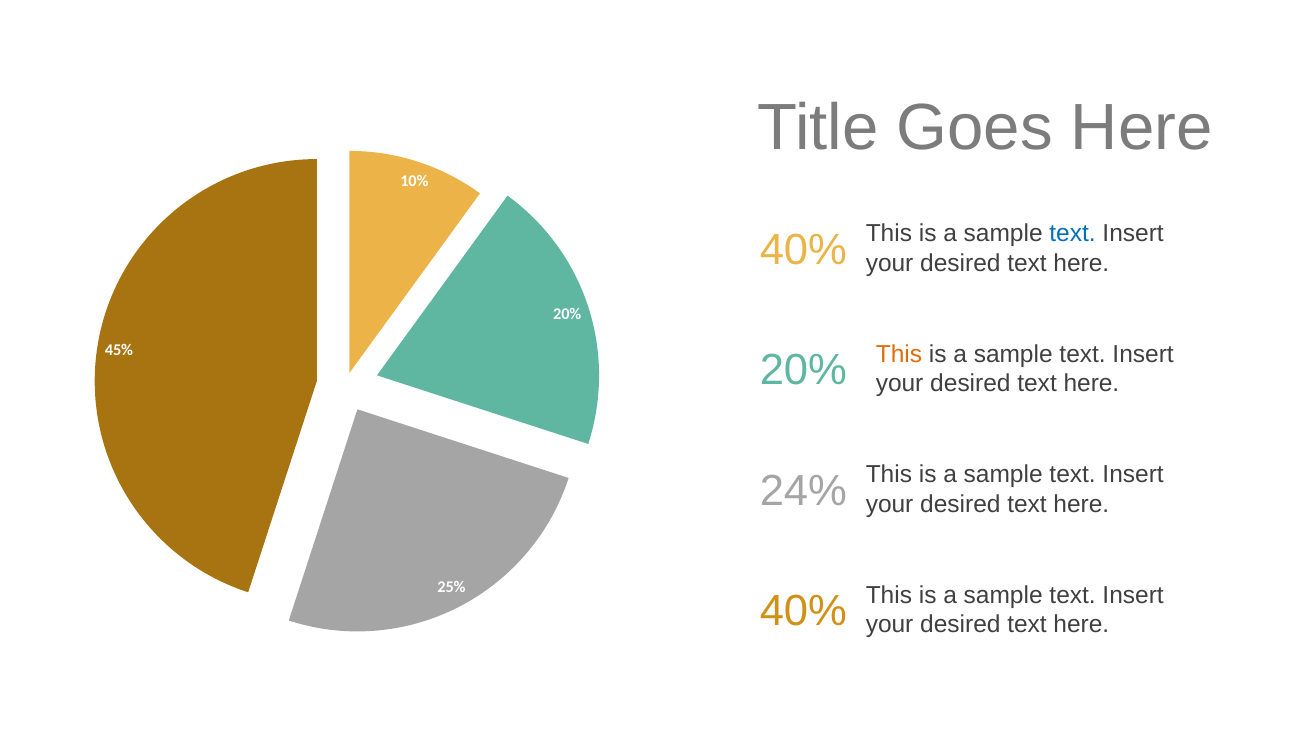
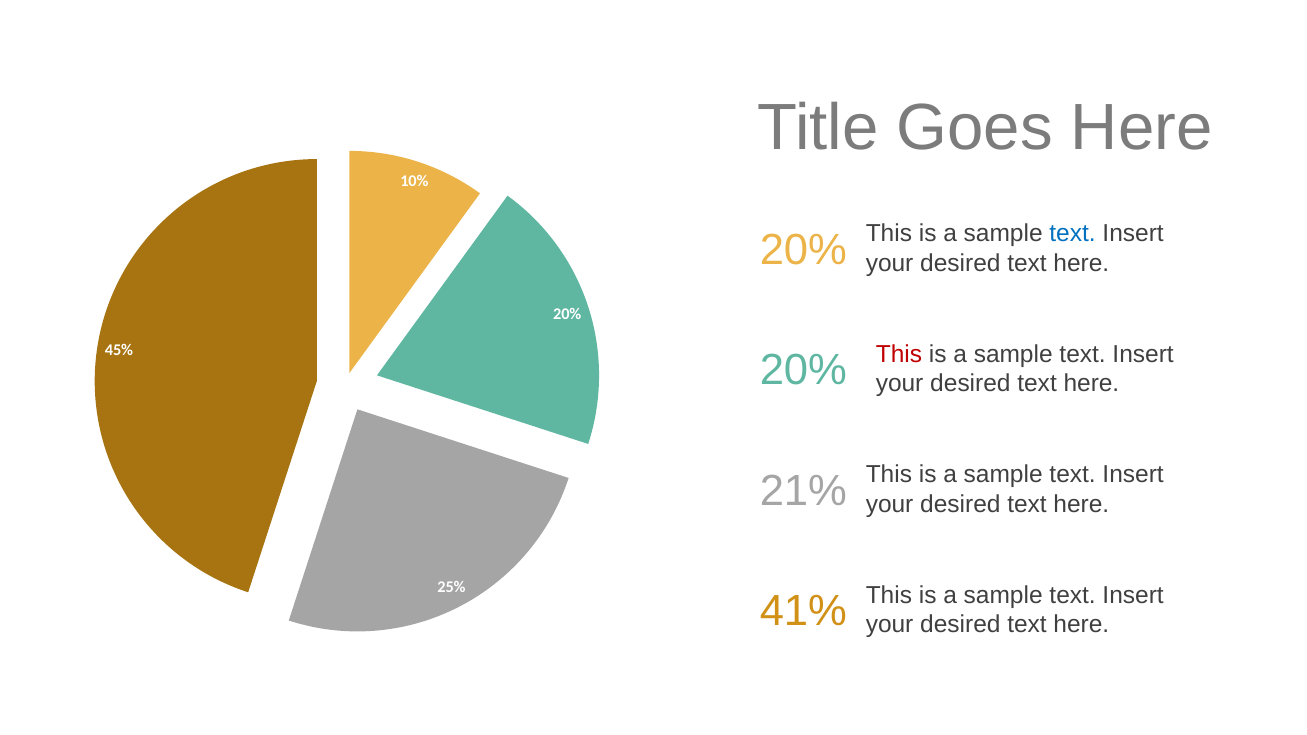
40% at (803, 250): 40% -> 20%
This at (899, 354) colour: orange -> red
24%: 24% -> 21%
40% at (803, 612): 40% -> 41%
